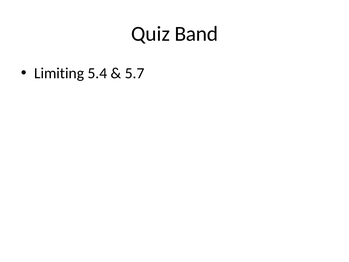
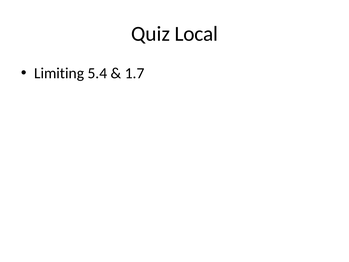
Band: Band -> Local
5.7: 5.7 -> 1.7
